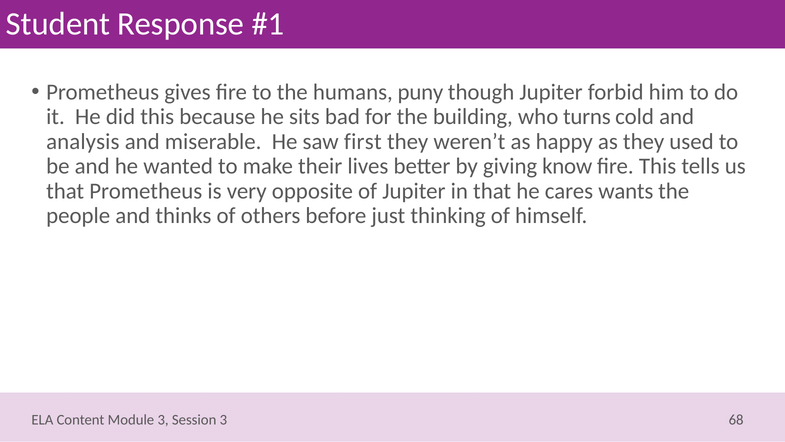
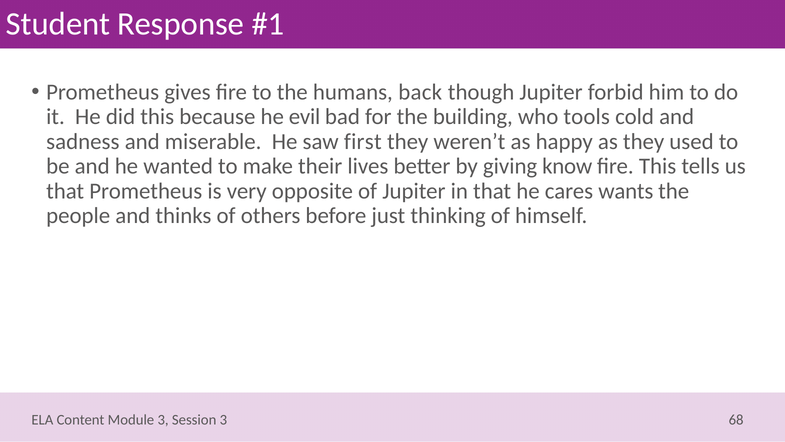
puny: puny -> back
sits: sits -> evil
turns: turns -> tools
analysis: analysis -> sadness
